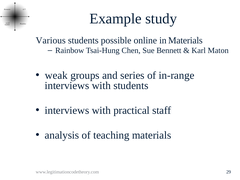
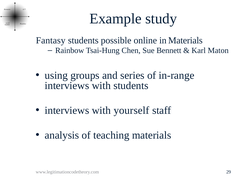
Various: Various -> Fantasy
weak: weak -> using
practical: practical -> yourself
